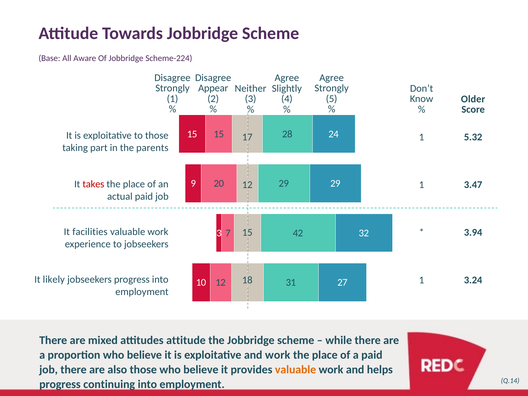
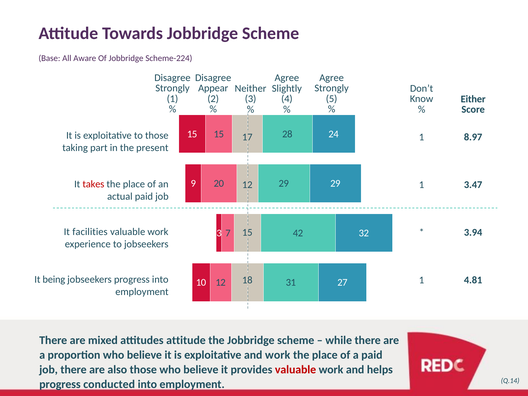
Older: Older -> Either
5.32: 5.32 -> 8.97
parents: parents -> present
likely: likely -> being
3.24: 3.24 -> 4.81
valuable at (296, 370) colour: orange -> red
continuing: continuing -> conducted
